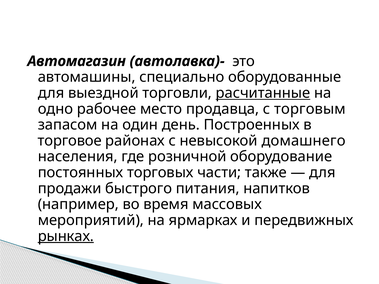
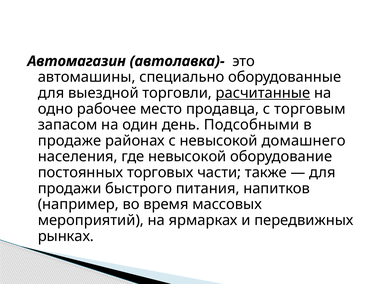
Построенных: Построенных -> Подсобными
торговое: торговое -> продаже
где розничной: розничной -> невысокой
рынках underline: present -> none
